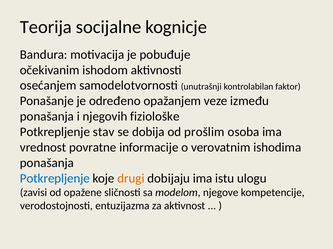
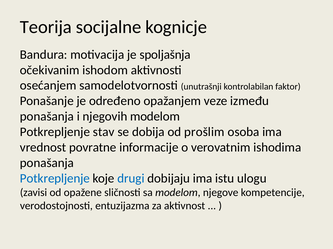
pobuđuje: pobuđuje -> spoljašnja
njegovih fiziološke: fiziološke -> modelom
drugi colour: orange -> blue
